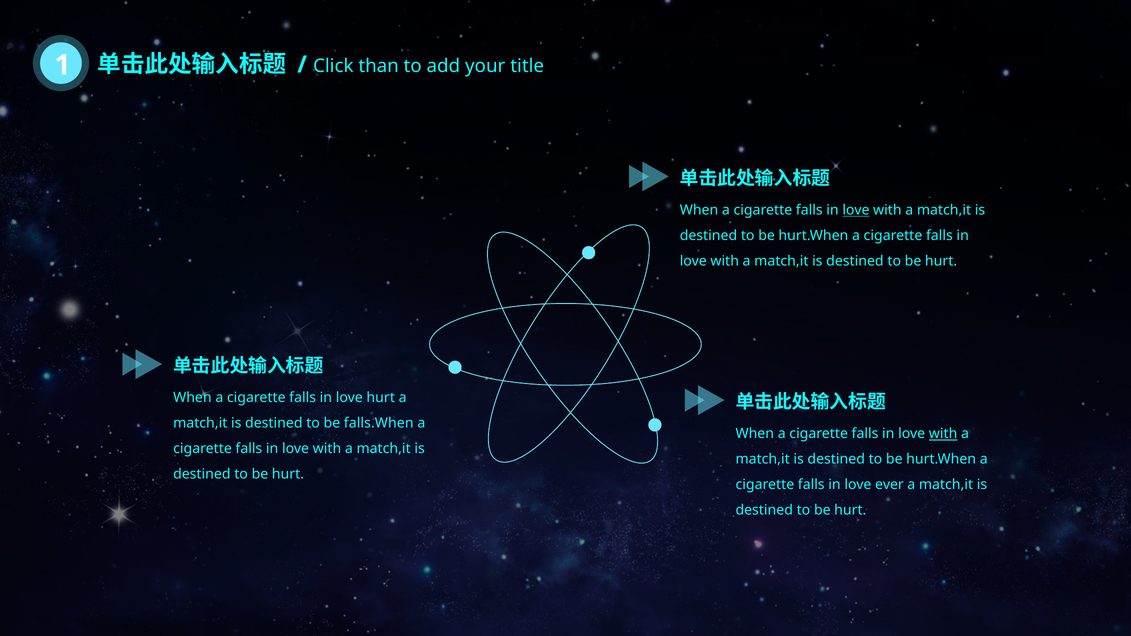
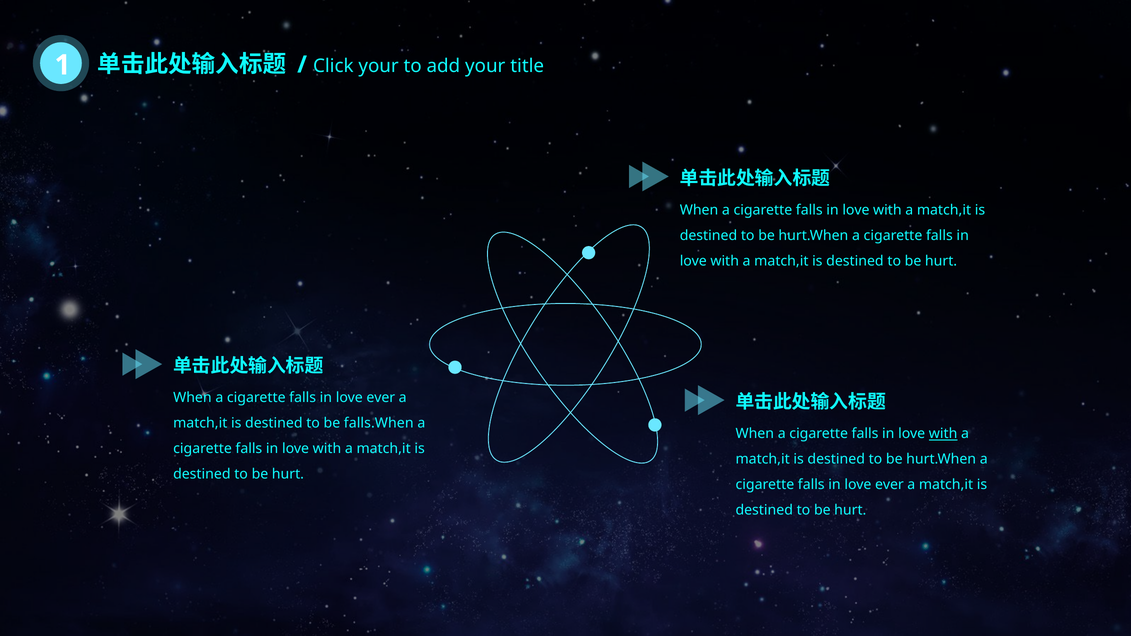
Click than: than -> your
love at (856, 210) underline: present -> none
hurt at (381, 398): hurt -> ever
